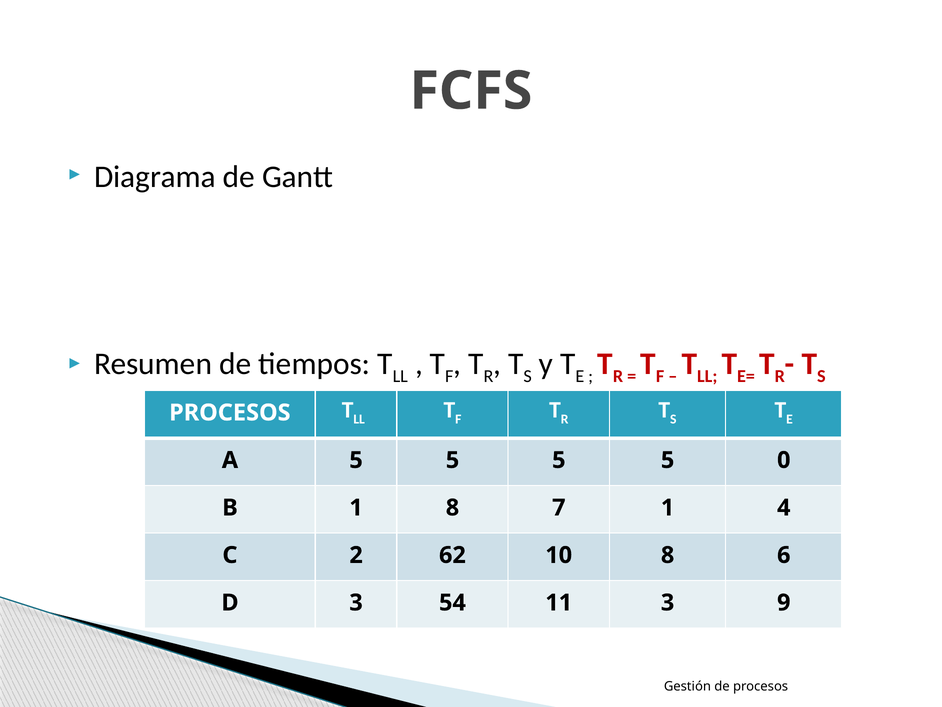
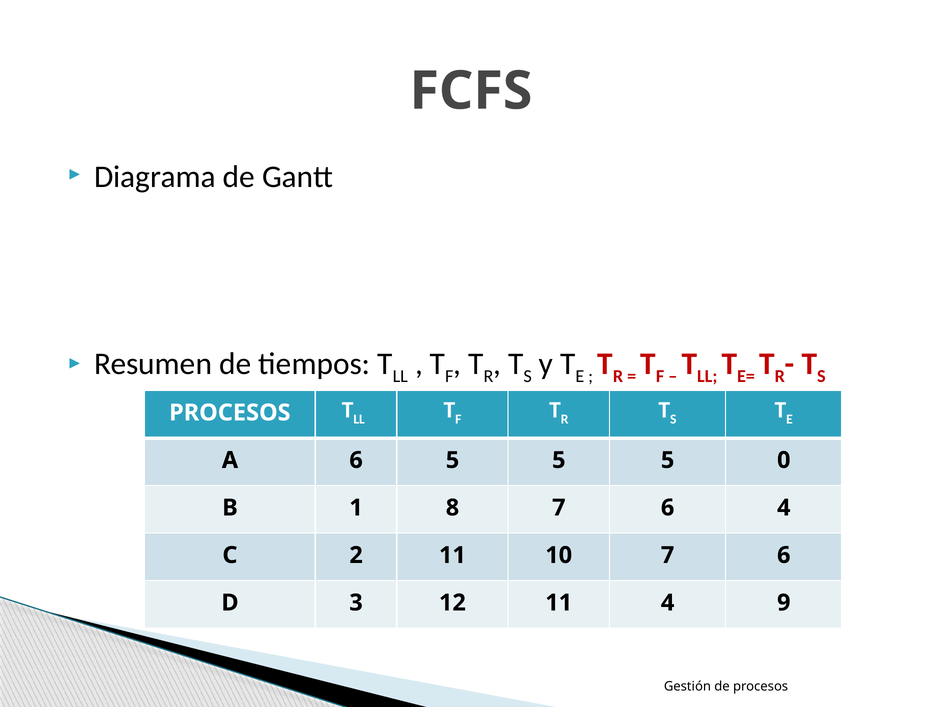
A 5: 5 -> 6
8 7 1: 1 -> 6
2 62: 62 -> 11
10 8: 8 -> 7
54: 54 -> 12
11 3: 3 -> 4
